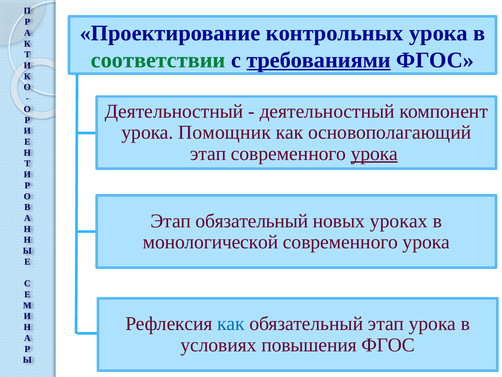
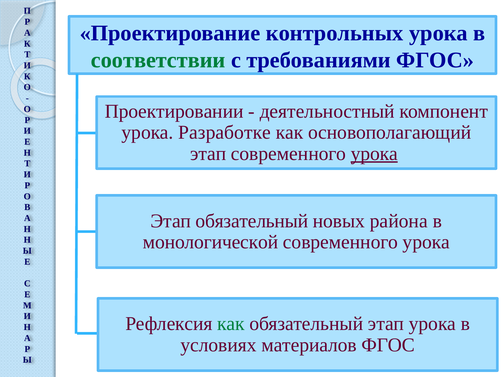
требованиями underline: present -> none
Деятельностный at (174, 111): Деятельностный -> Проектировании
Помощник: Помощник -> Разработке
уроках: уроках -> района
как at (231, 323) colour: blue -> green
повышения: повышения -> материалов
